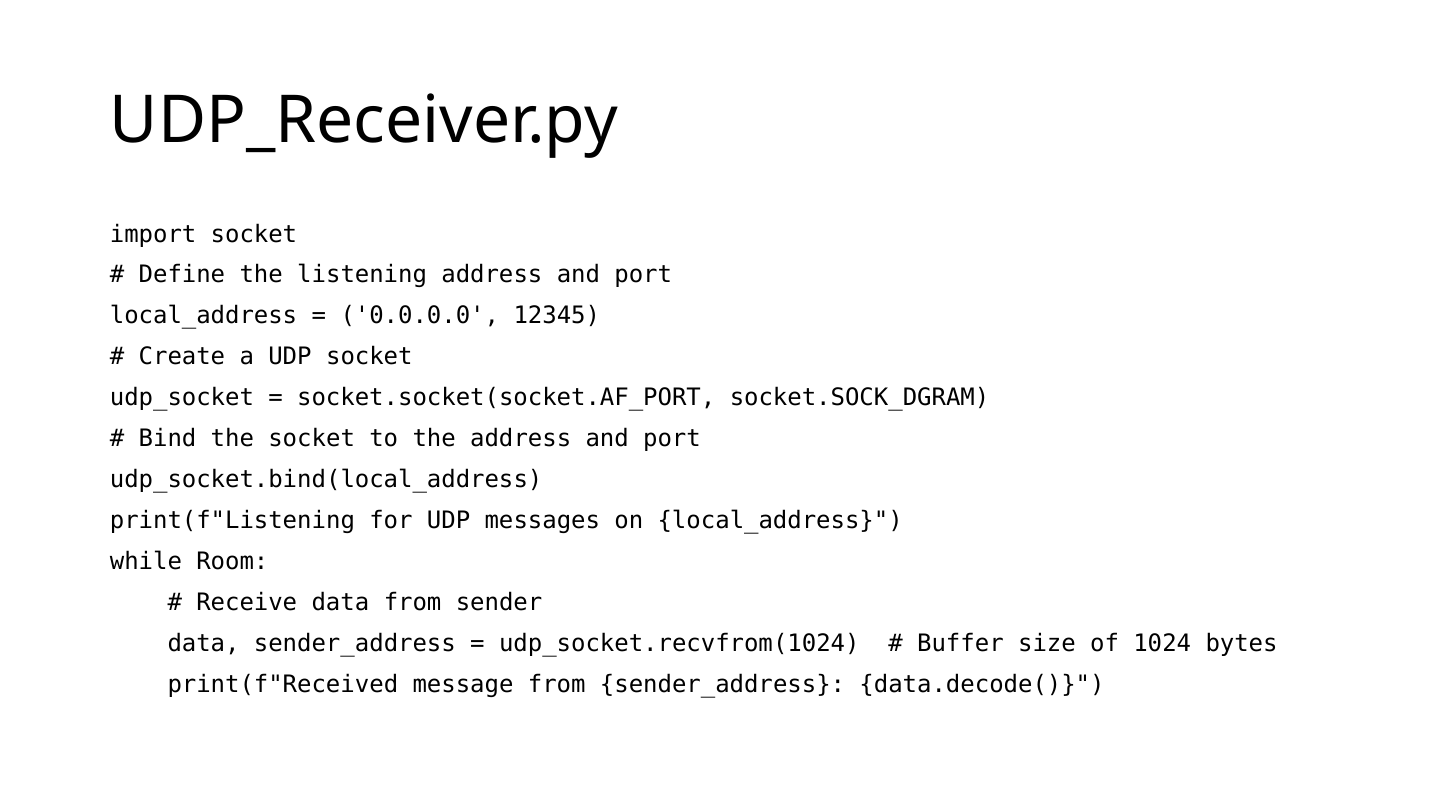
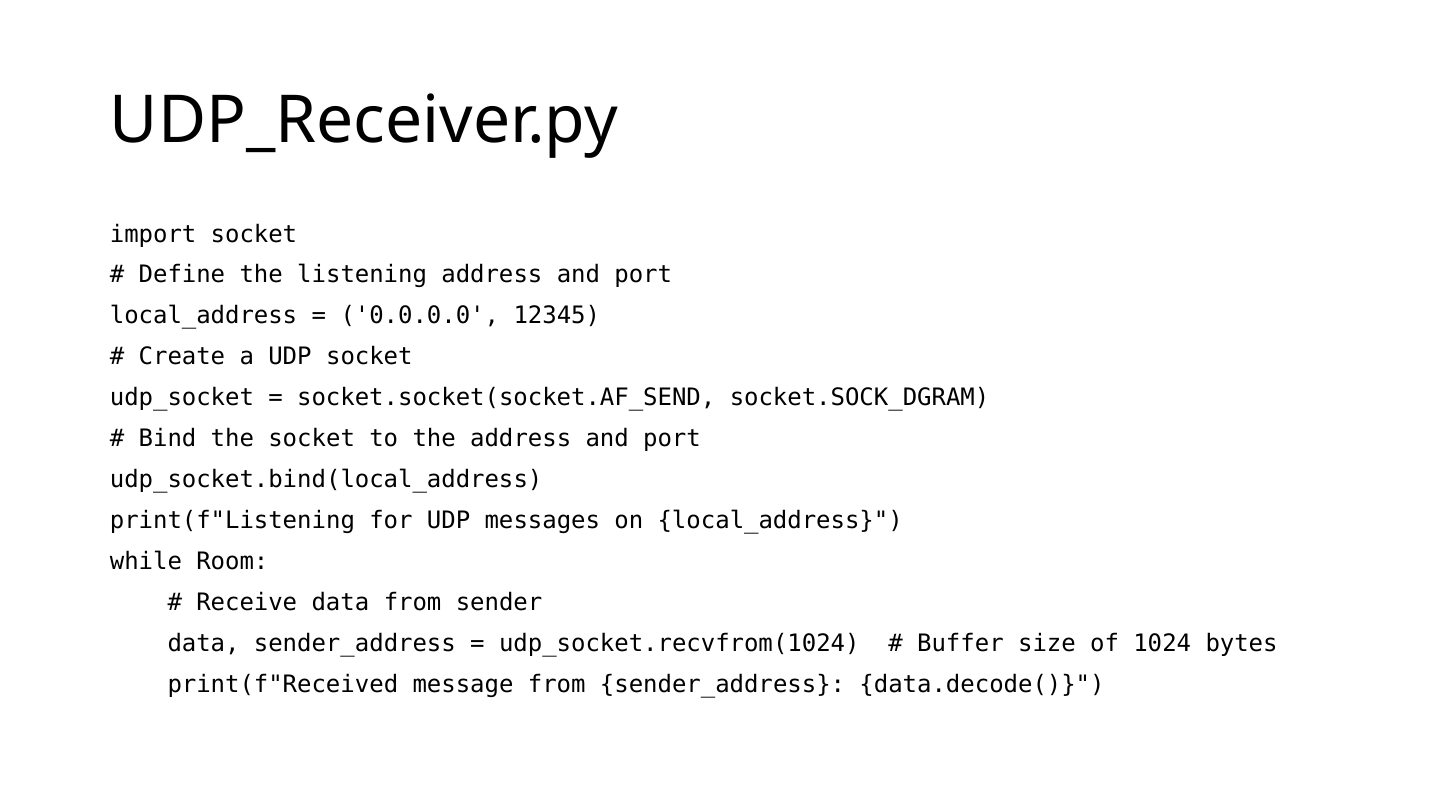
socket.socket(socket.AF_PORT: socket.socket(socket.AF_PORT -> socket.socket(socket.AF_SEND
